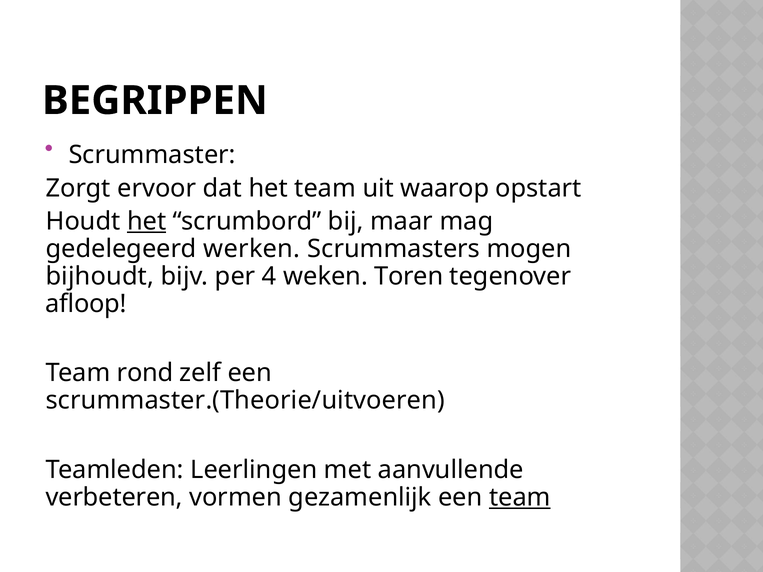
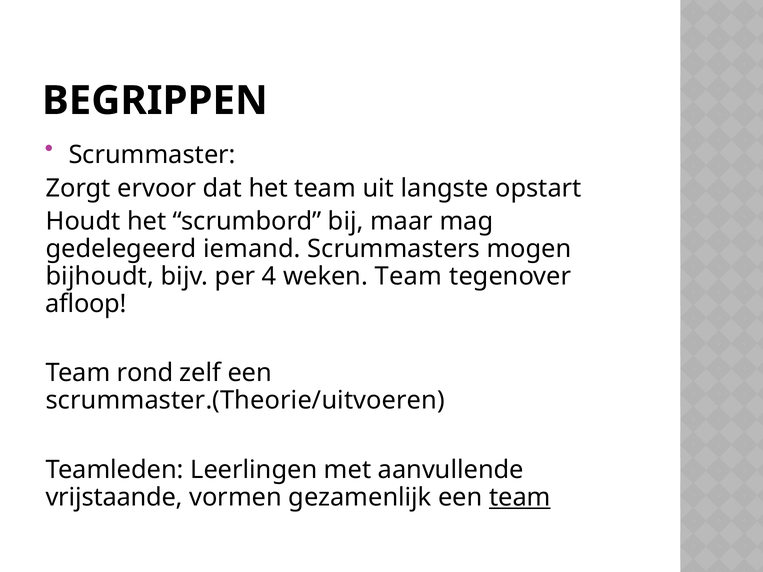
waarop: waarop -> langste
het at (147, 221) underline: present -> none
werken: werken -> iemand
weken Toren: Toren -> Team
verbeteren: verbeteren -> vrijstaande
